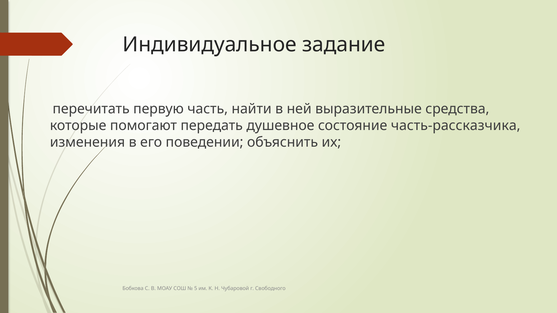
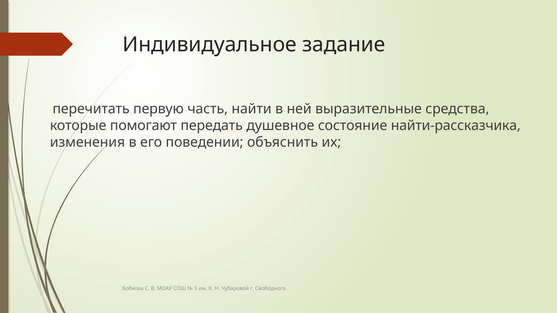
часть-рассказчика: часть-рассказчика -> найти-рассказчика
